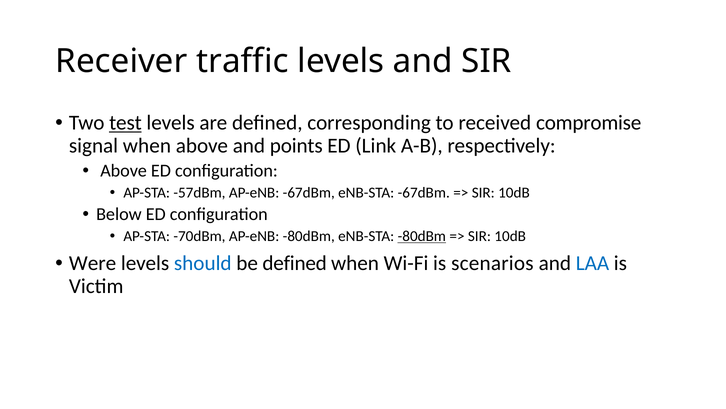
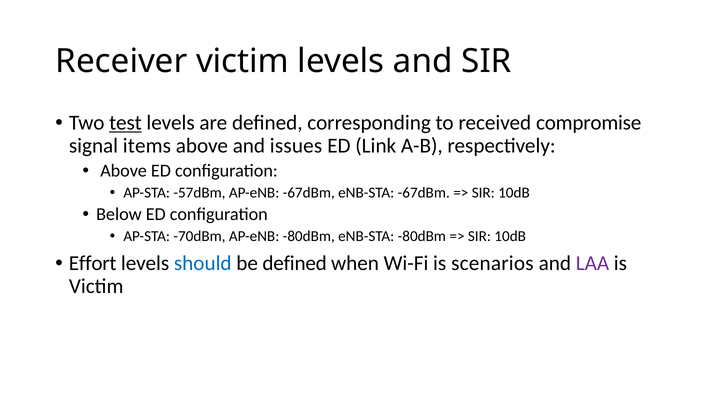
Receiver traffic: traffic -> victim
signal when: when -> items
points: points -> issues
-80dBm at (422, 236) underline: present -> none
Were: Were -> Effort
LAA colour: blue -> purple
